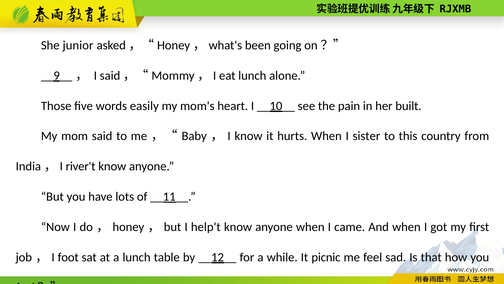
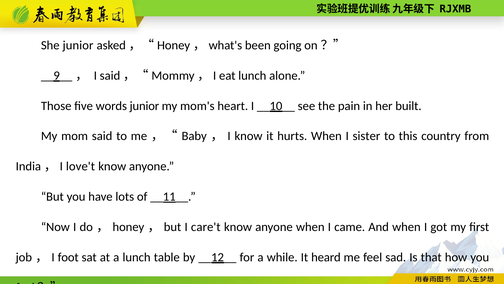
words easily: easily -> junior
river't: river't -> love't
help't: help't -> care't
picnic: picnic -> heard
